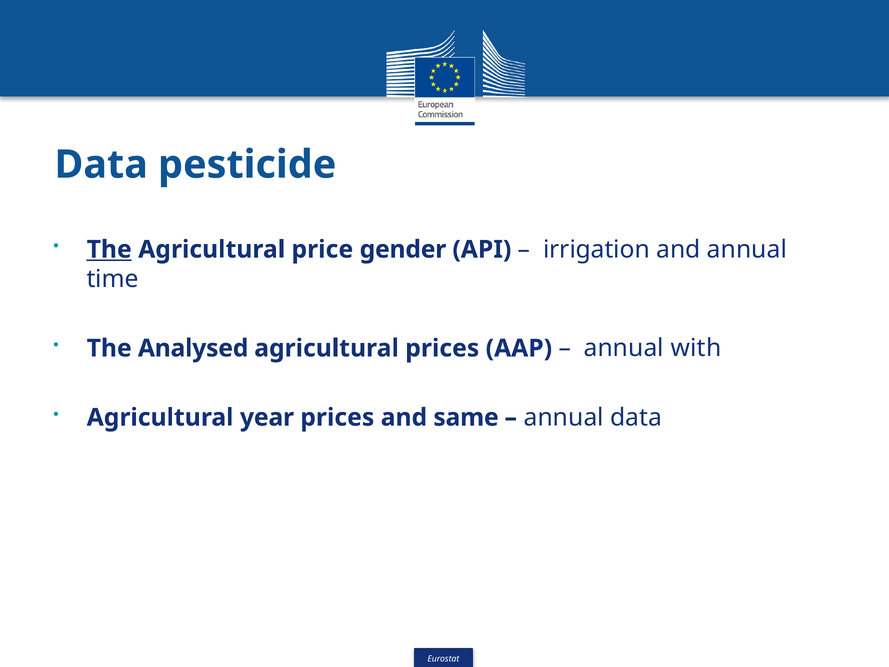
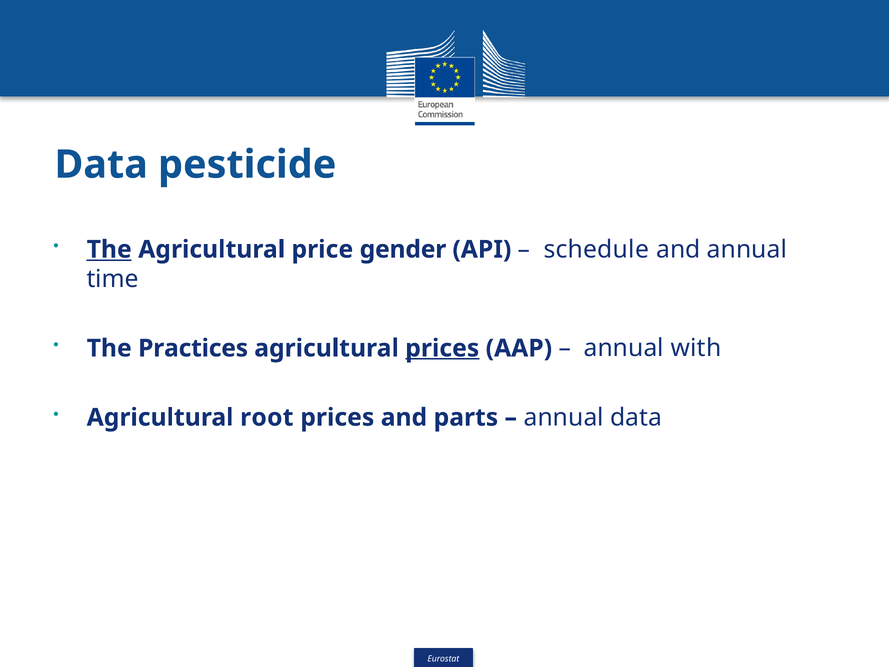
irrigation: irrigation -> schedule
Analysed: Analysed -> Practices
prices at (442, 348) underline: none -> present
year: year -> root
same: same -> parts
